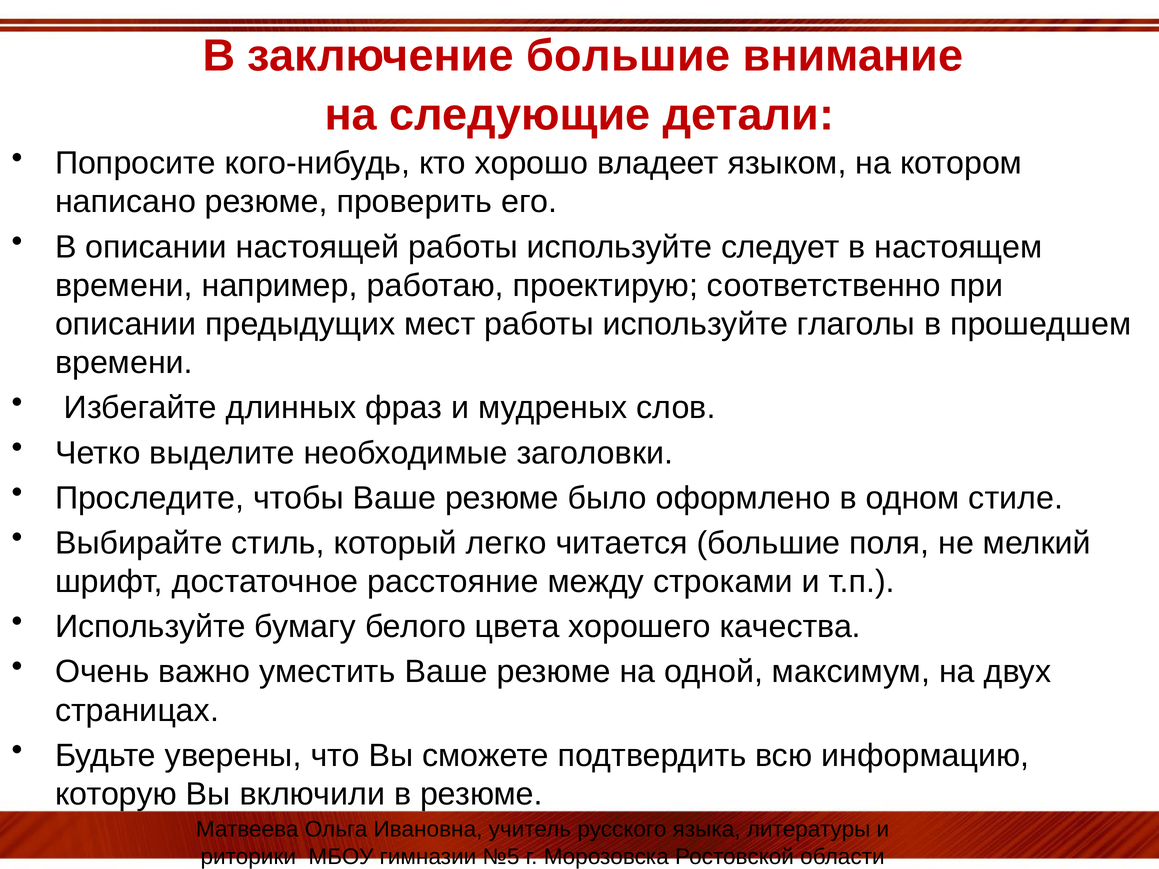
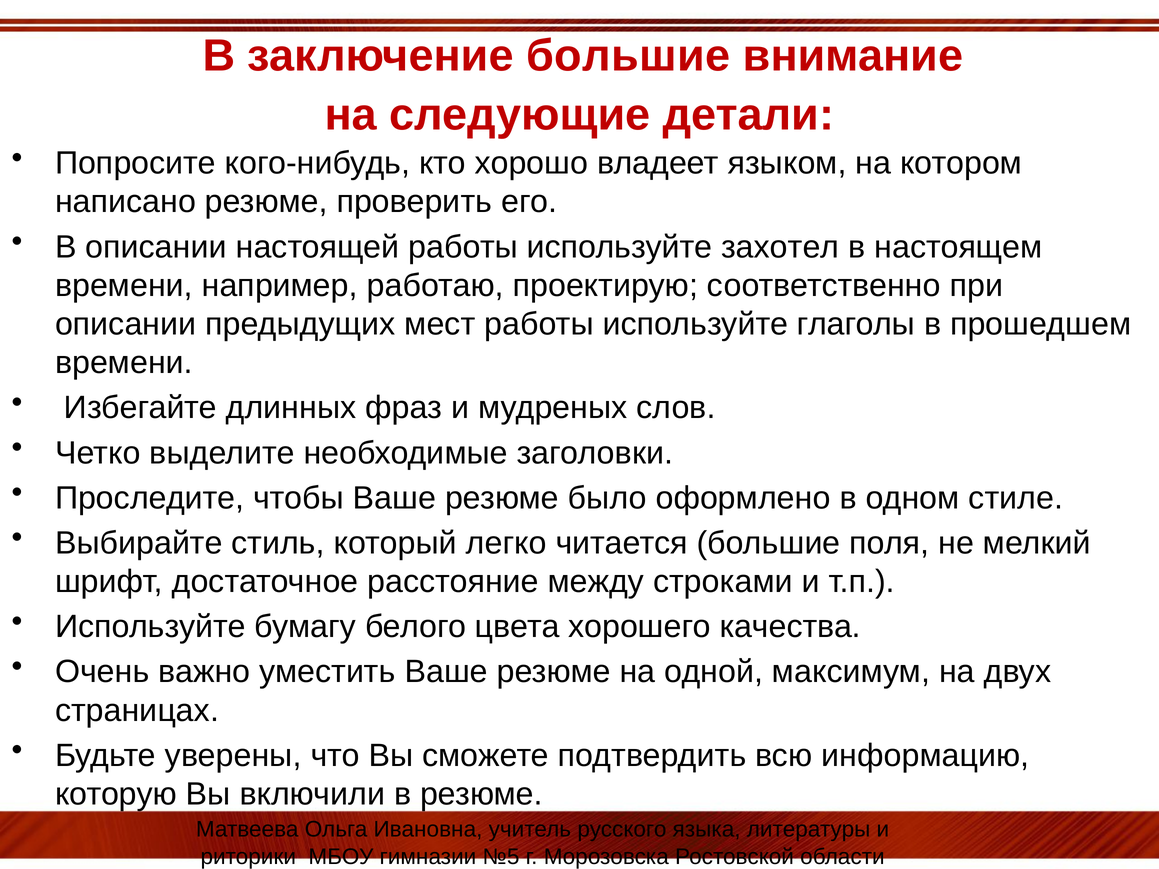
следует: следует -> захотел
